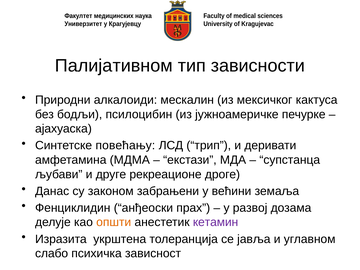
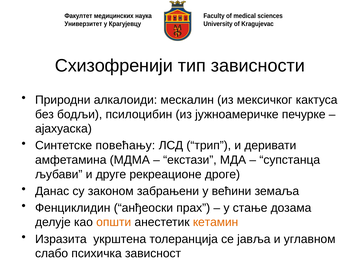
Палијативном: Палијативном -> Схизофренији
развој: развој -> стање
кетамин colour: purple -> orange
